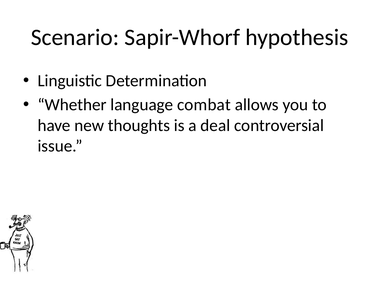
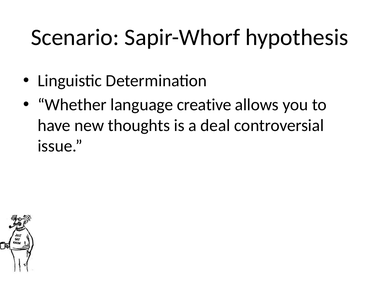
combat: combat -> creative
